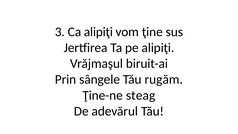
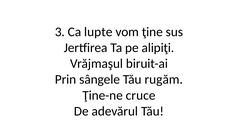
Ca alipiţi: alipiţi -> lupte
steag: steag -> cruce
